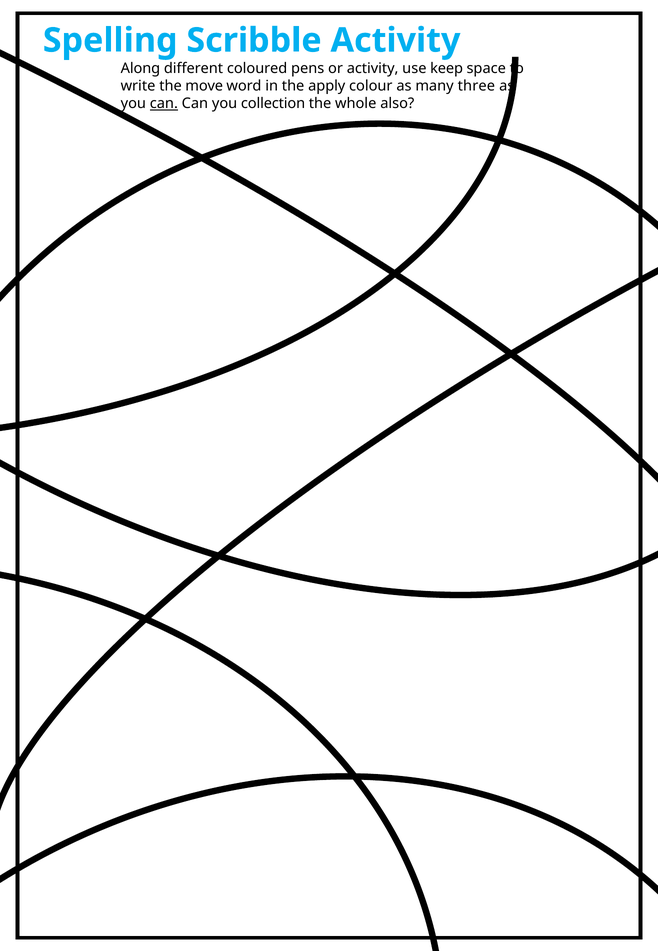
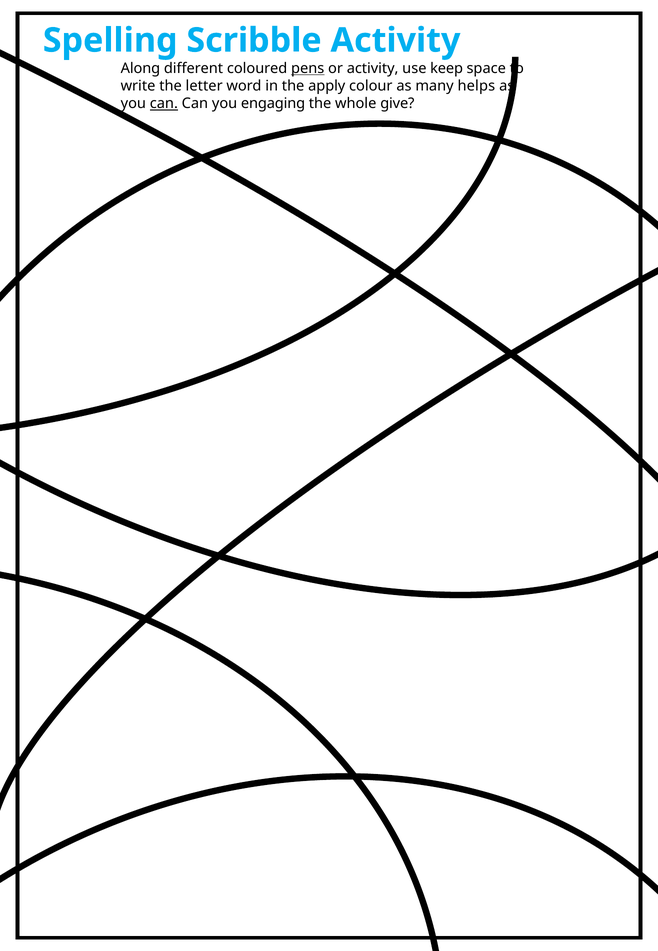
pens underline: none -> present
move: move -> letter
three: three -> helps
collection: collection -> engaging
also: also -> give
